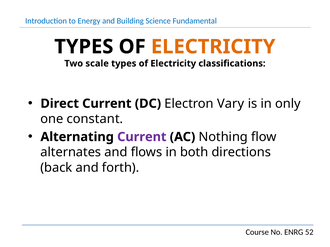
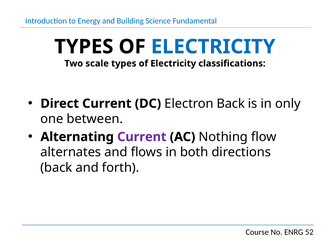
ELECTRICITY at (213, 47) colour: orange -> blue
Electron Vary: Vary -> Back
constant: constant -> between
